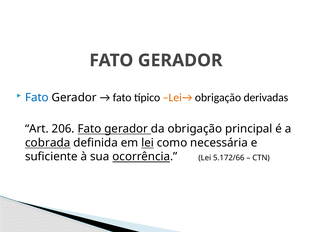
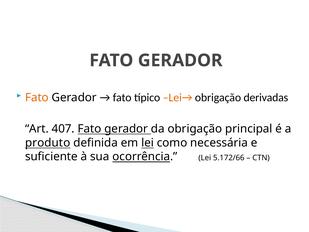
Fato at (37, 97) colour: blue -> orange
206: 206 -> 407
cobrada: cobrada -> produto
